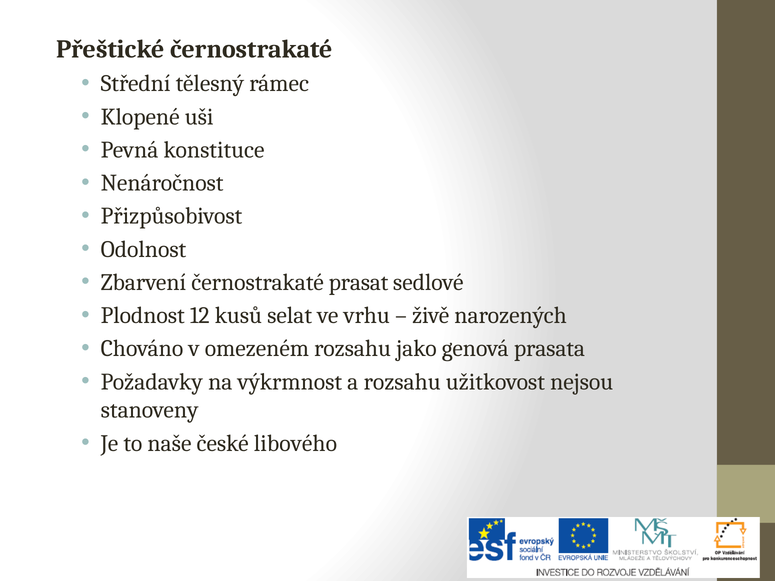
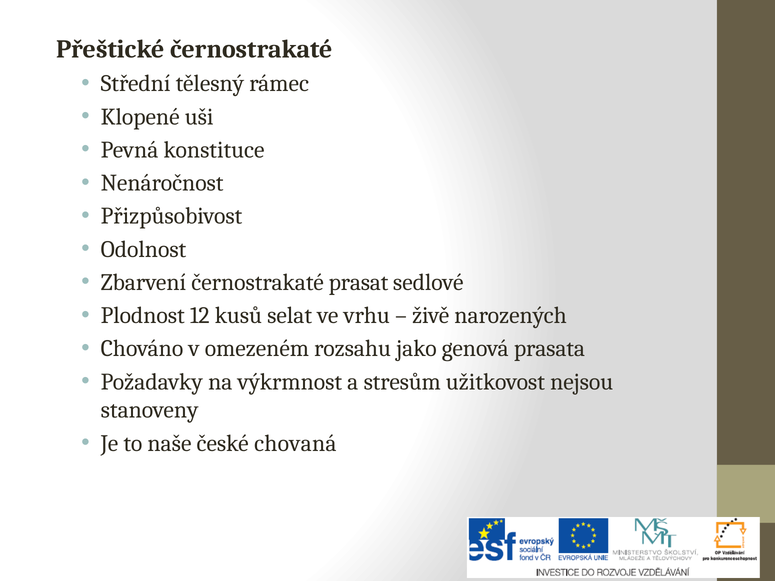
a rozsahu: rozsahu -> stresům
libového: libového -> chovaná
